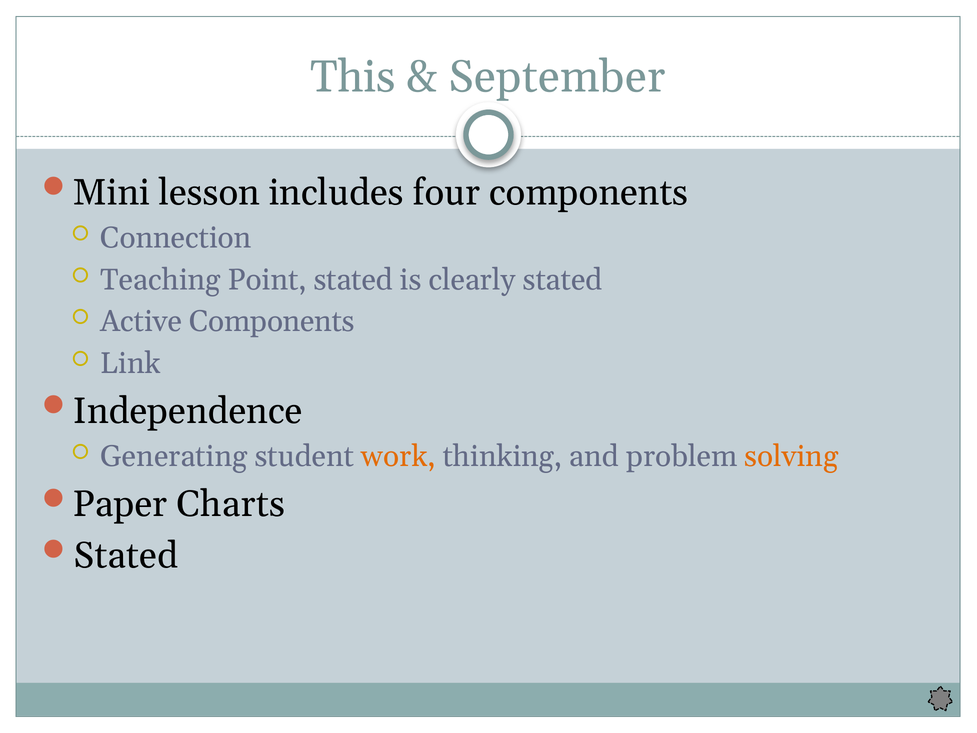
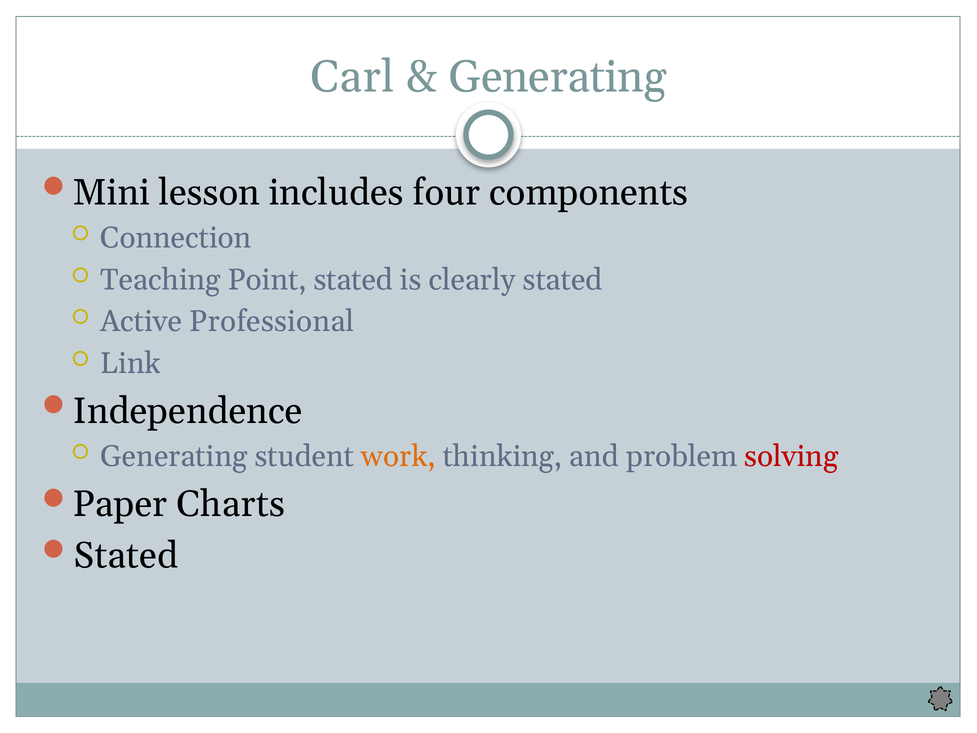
This: This -> Carl
September at (557, 77): September -> Generating
Active Components: Components -> Professional
solving colour: orange -> red
